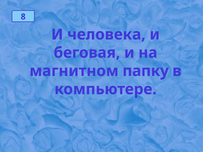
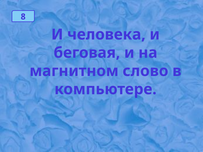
папку: папку -> слово
